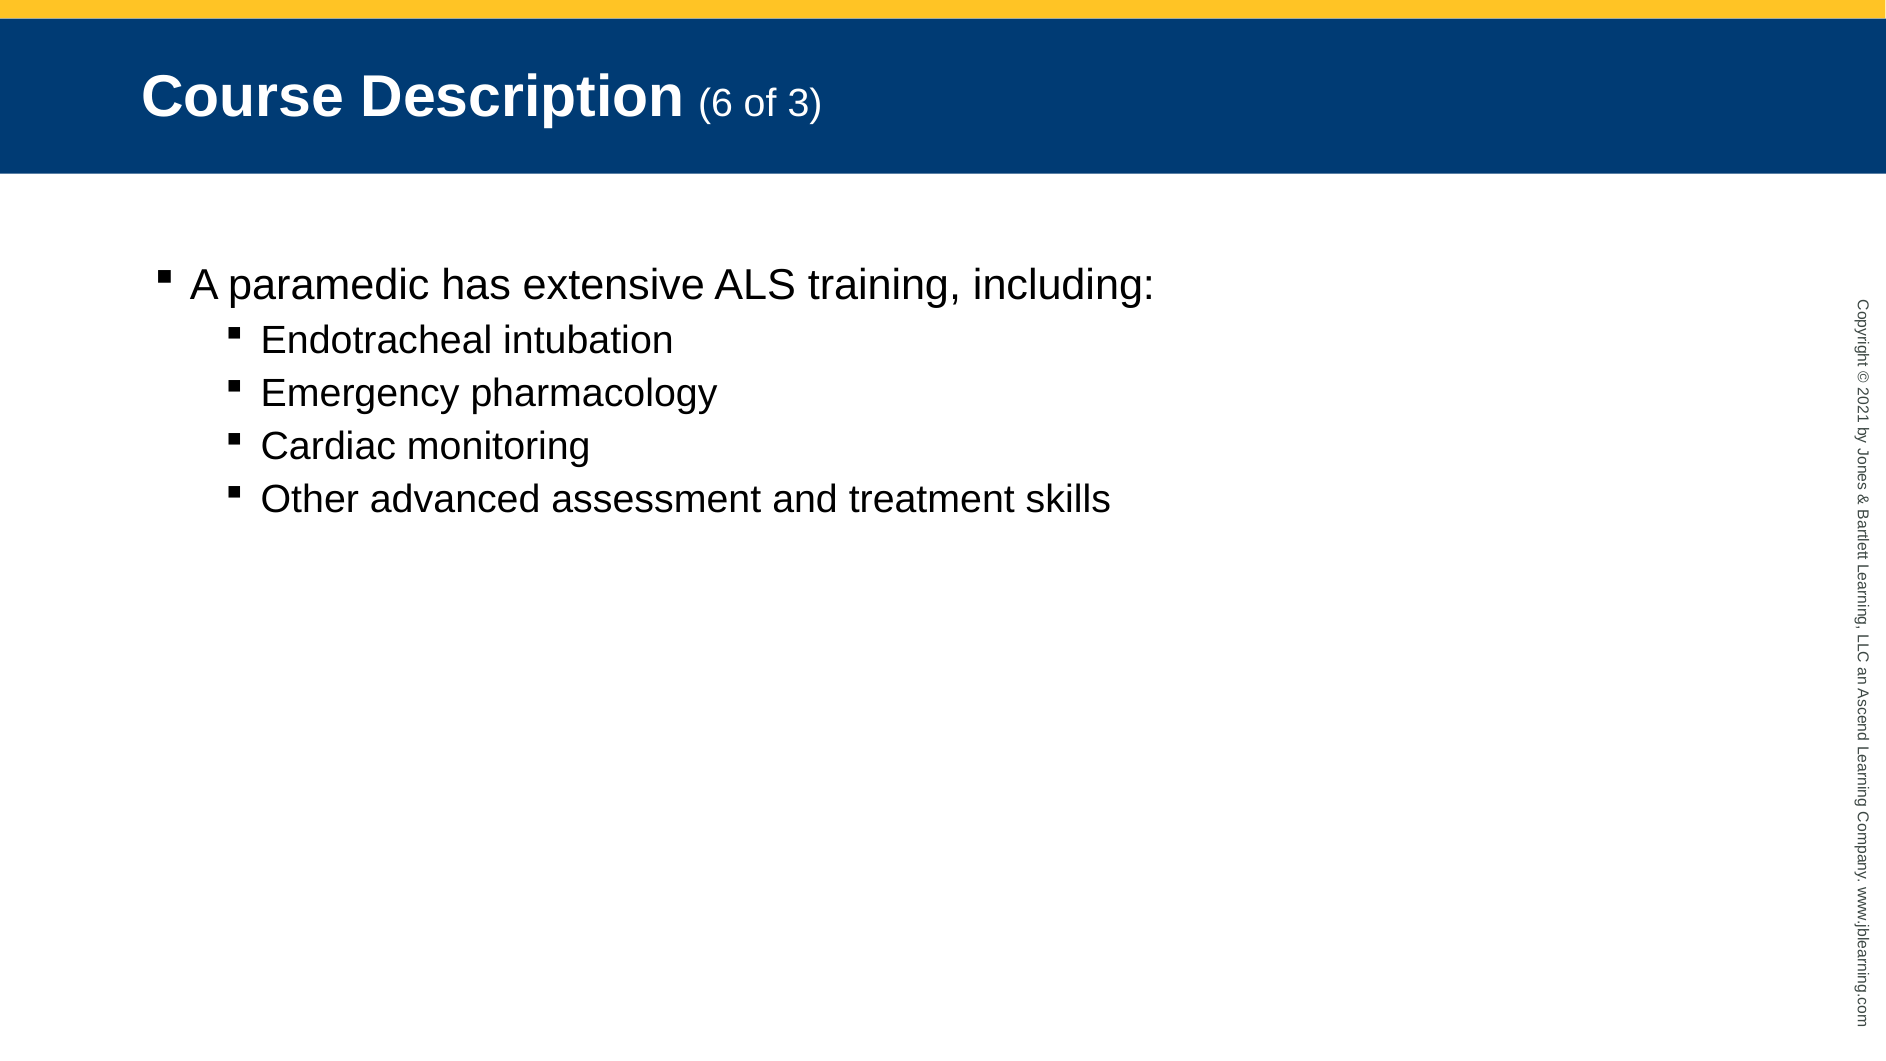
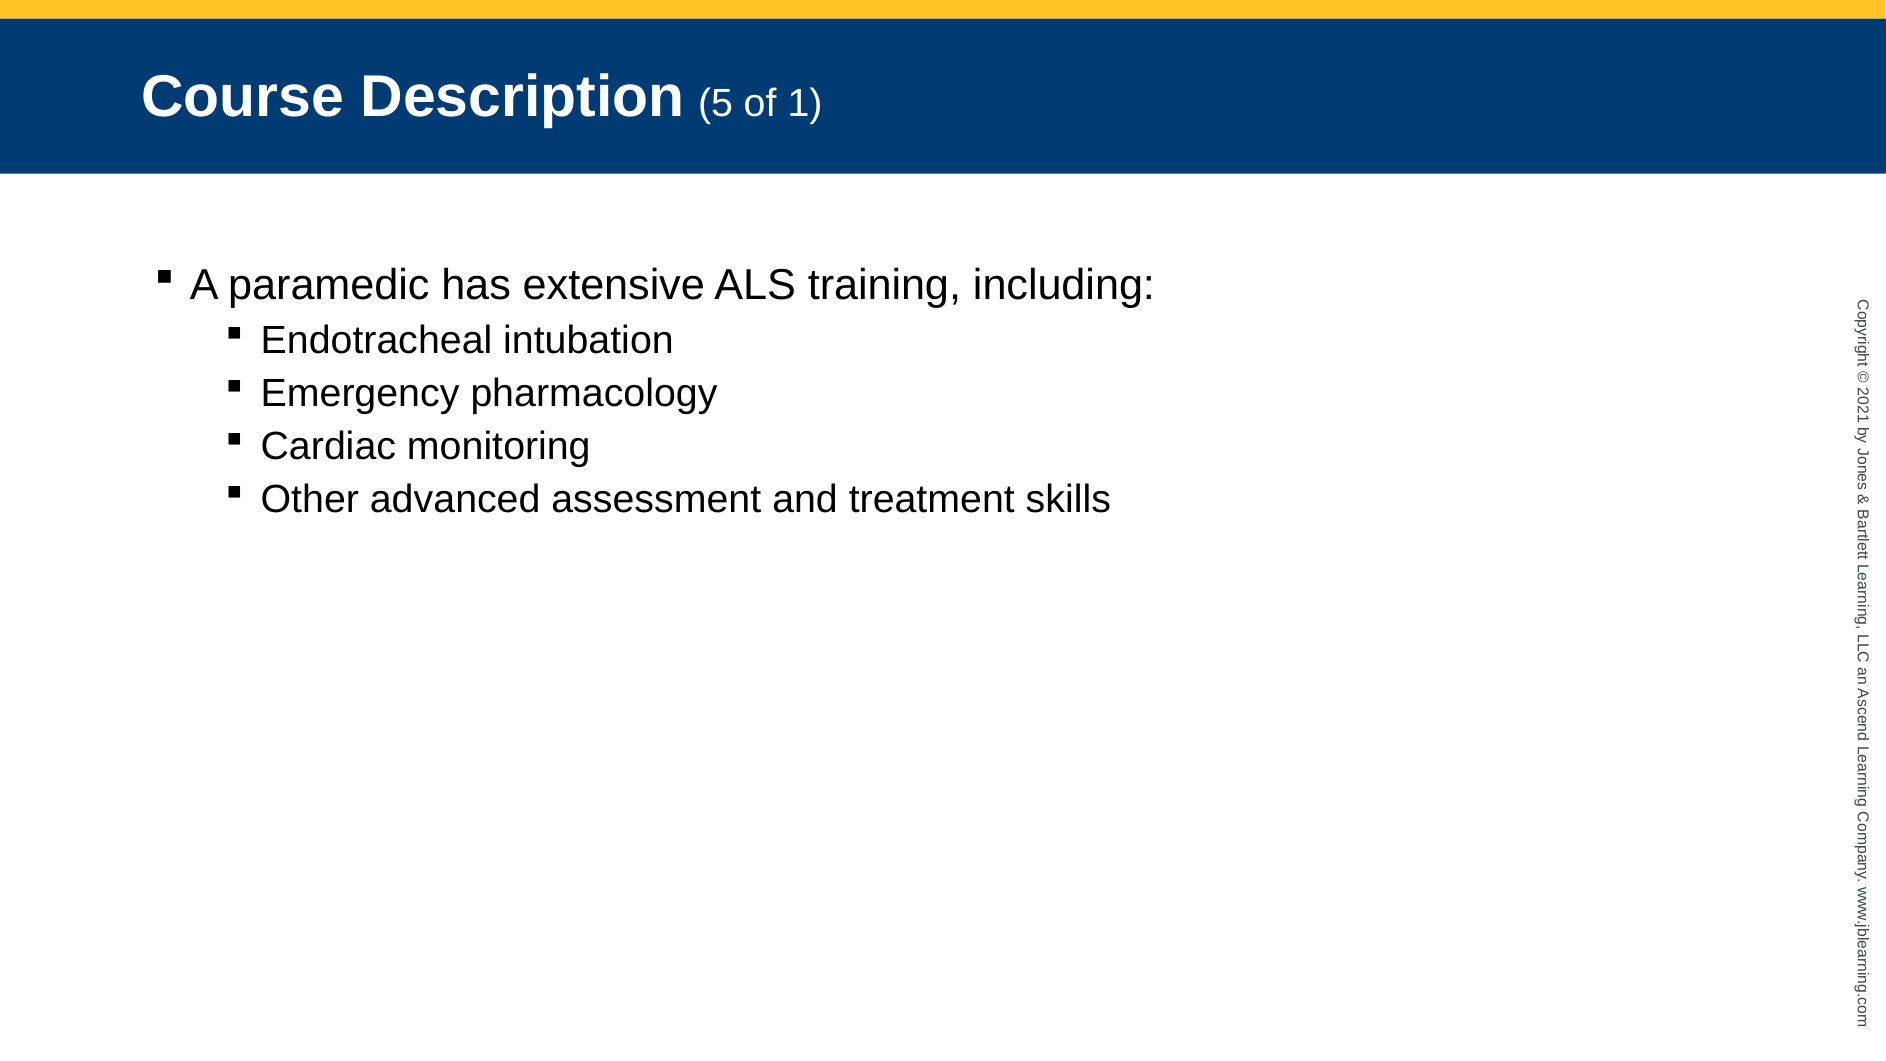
6: 6 -> 5
of 3: 3 -> 1
